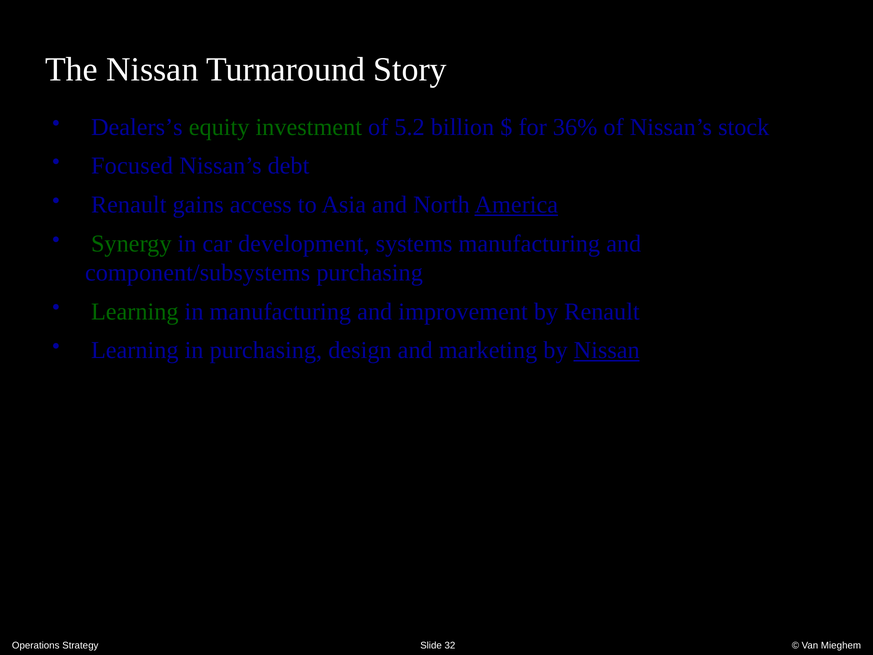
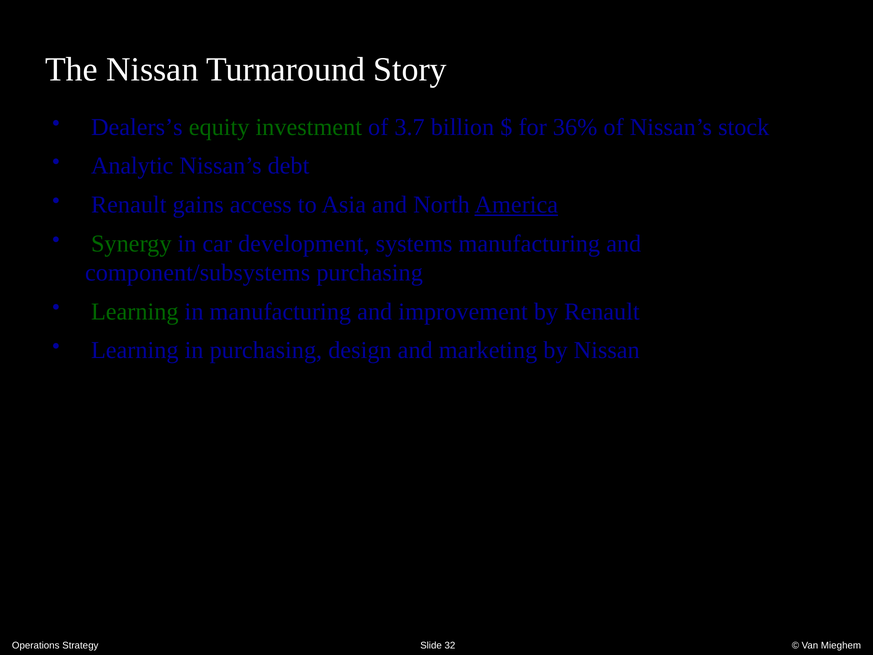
5.2: 5.2 -> 3.7
Focused: Focused -> Analytic
Nissan at (607, 350) underline: present -> none
